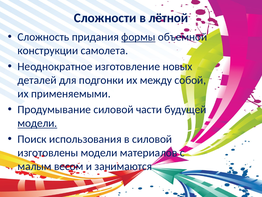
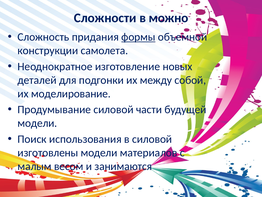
лётной: лётной -> можно
применяемыми: применяемыми -> моделирование
модели at (37, 123) underline: present -> none
